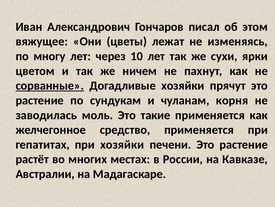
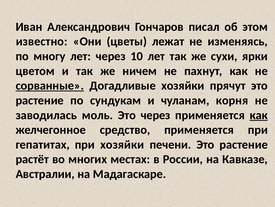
вяжущее: вяжущее -> известно
Это такие: такие -> через
как at (259, 115) underline: none -> present
